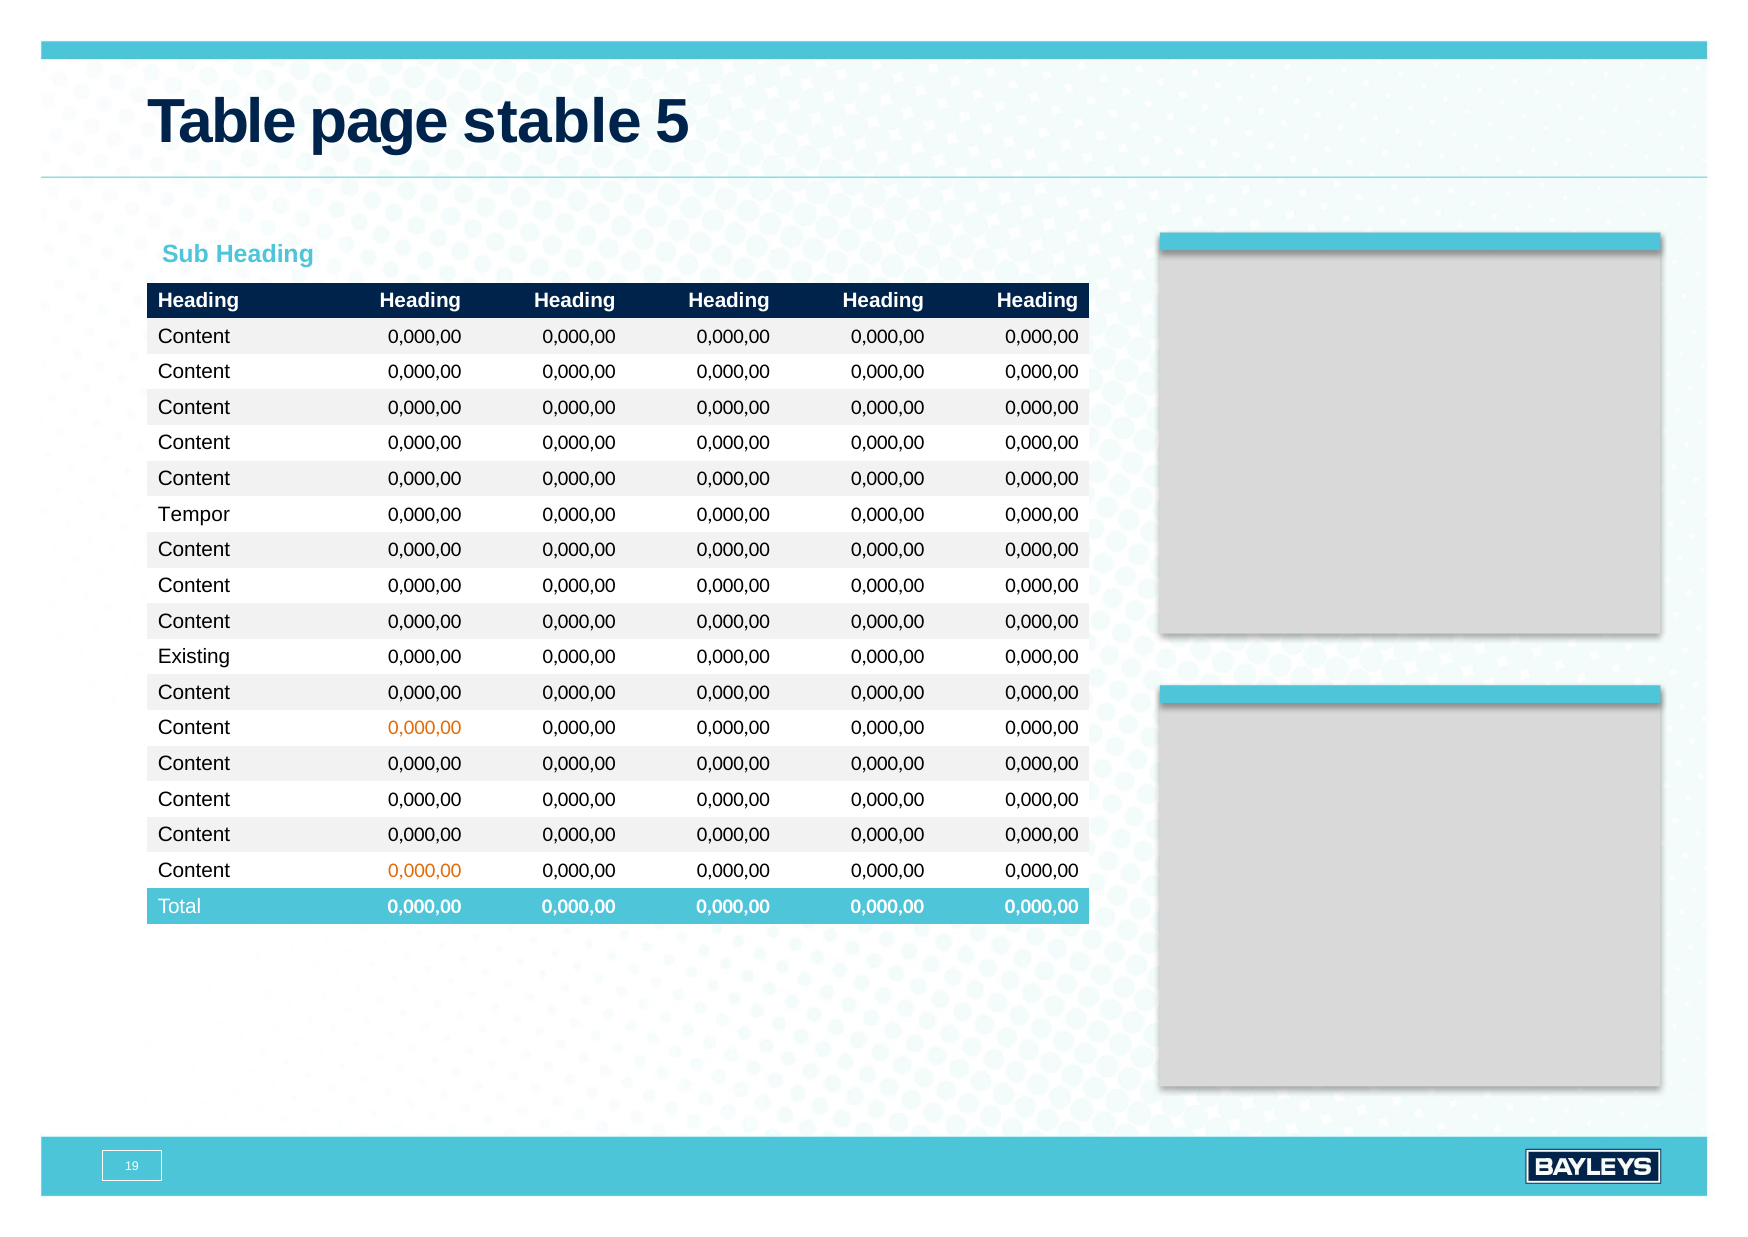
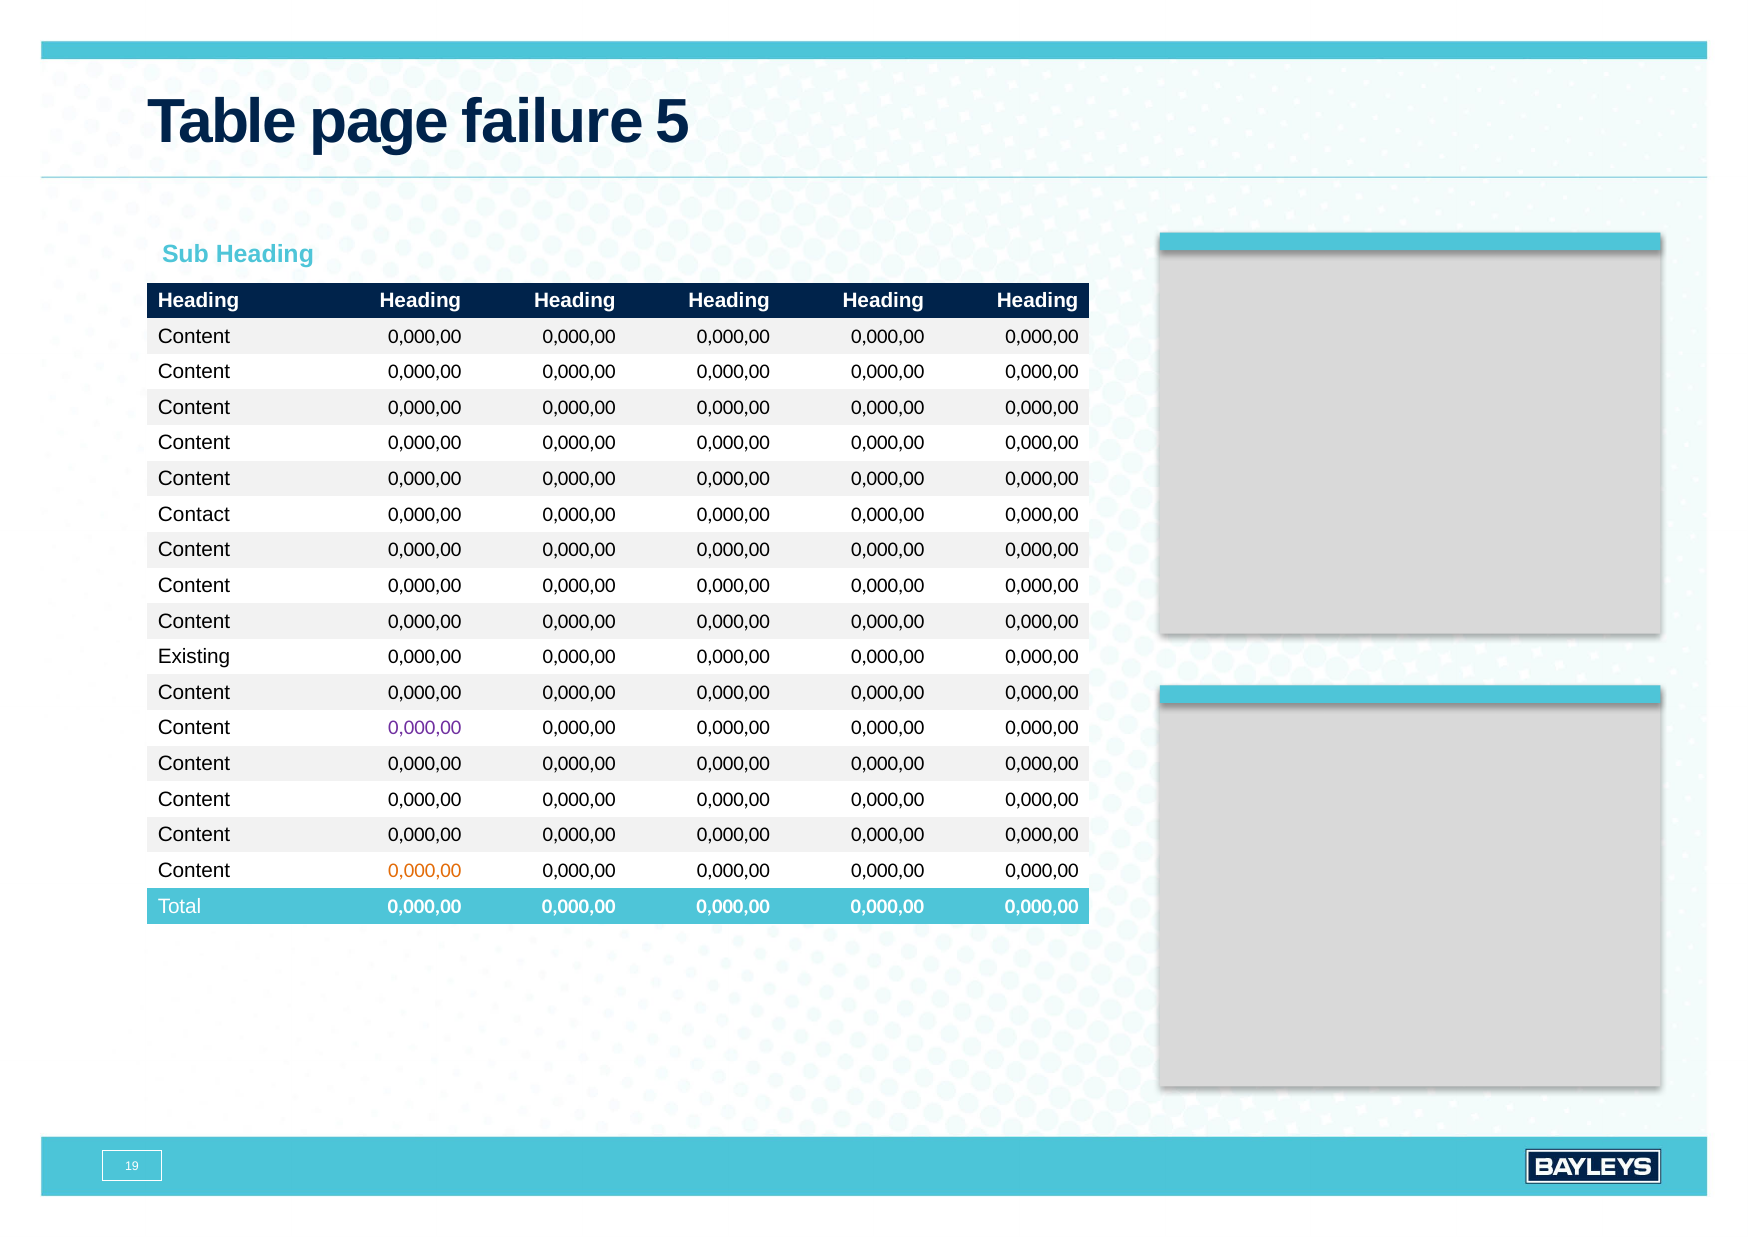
stable: stable -> failure
Tempor: Tempor -> Contact
0,000,00 at (425, 728) colour: orange -> purple
